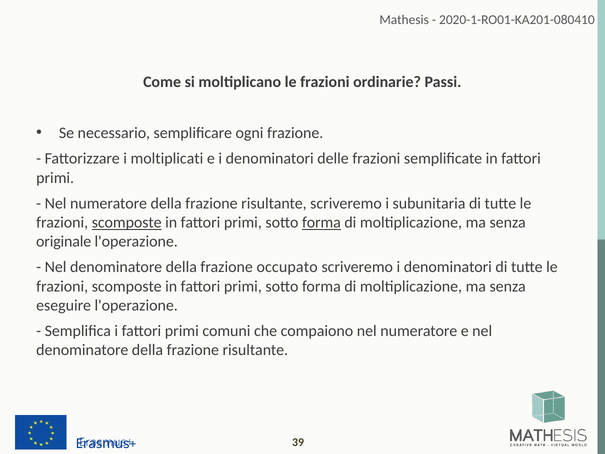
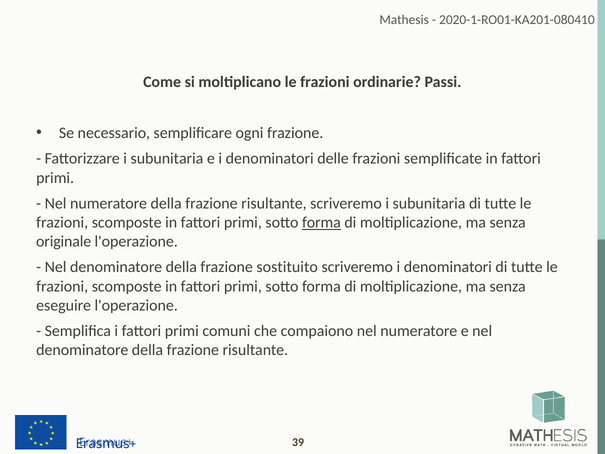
Fattorizzare i moltiplicati: moltiplicati -> subunitaria
scomposte at (127, 222) underline: present -> none
occupato: occupato -> sostituito
